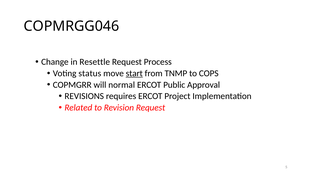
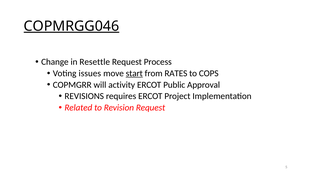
COPMRGG046 underline: none -> present
status: status -> issues
TNMP: TNMP -> RATES
normal: normal -> activity
